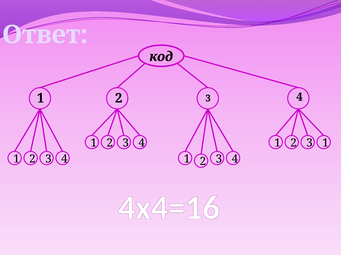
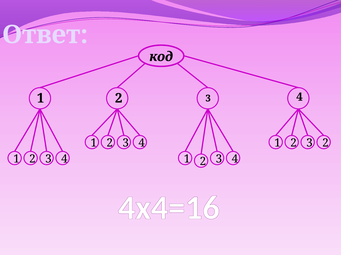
3 1: 1 -> 2
